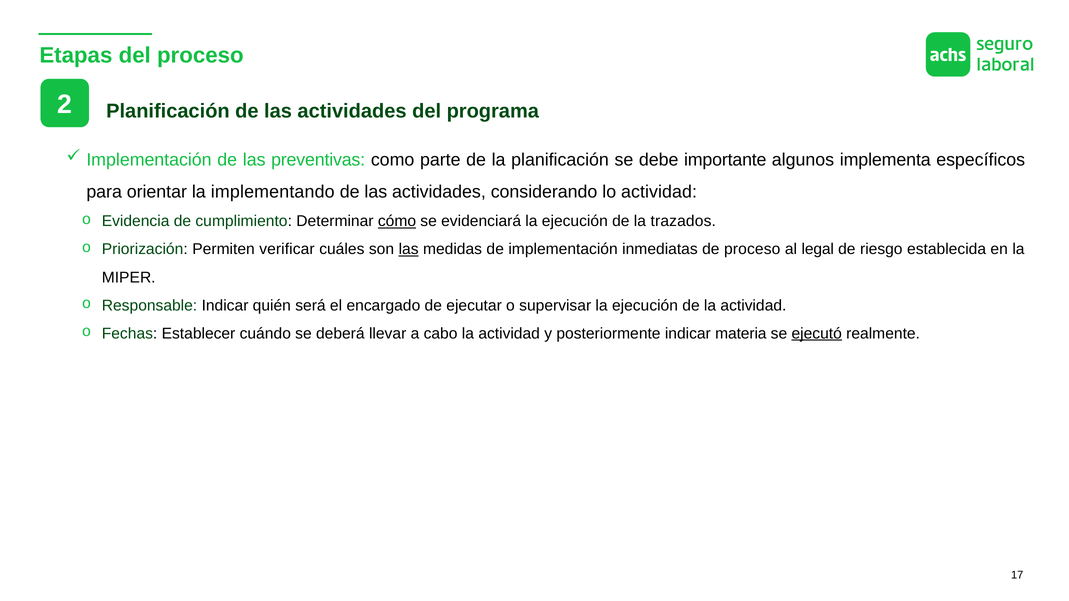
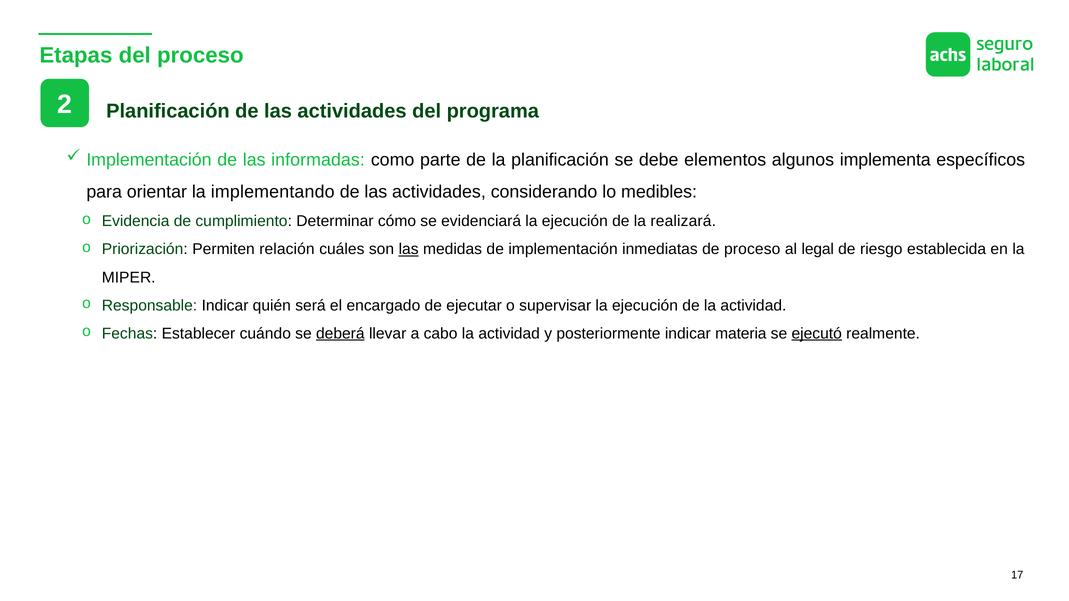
preventivas: preventivas -> informadas
importante: importante -> elementos
lo actividad: actividad -> medibles
cómo underline: present -> none
trazados: trazados -> realizará
verificar: verificar -> relación
deberá underline: none -> present
